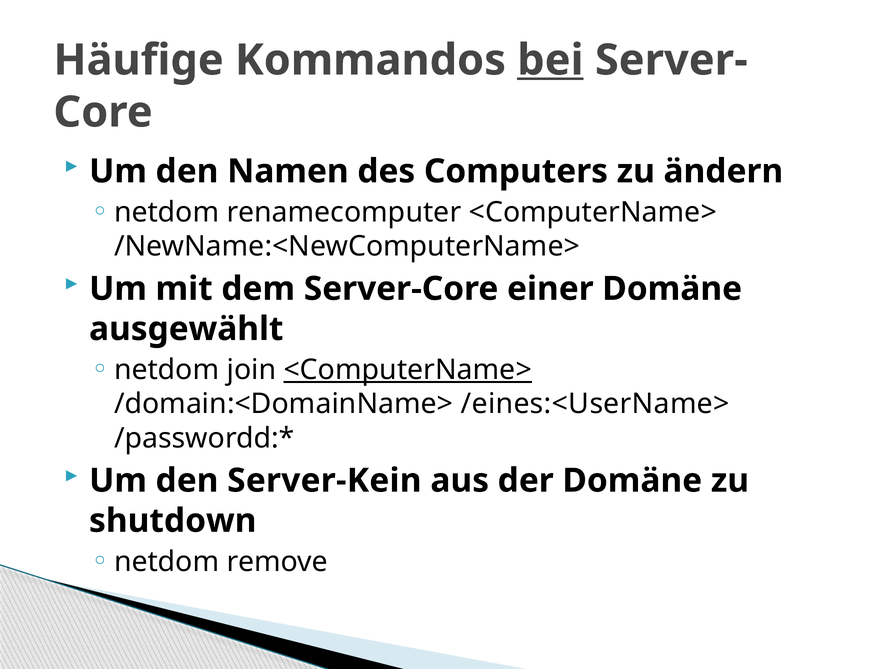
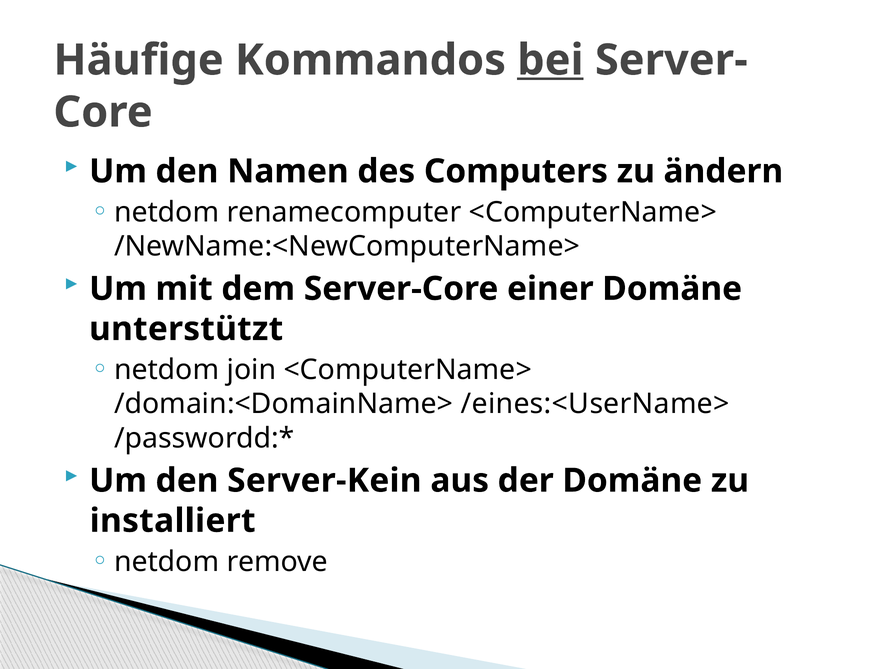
ausgewählt: ausgewählt -> unterstützt
<ComputerName> at (408, 370) underline: present -> none
shutdown: shutdown -> installiert
